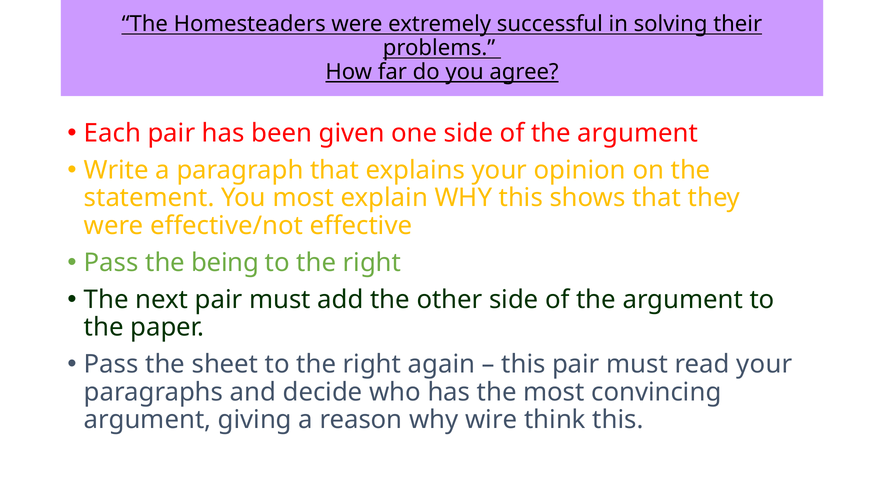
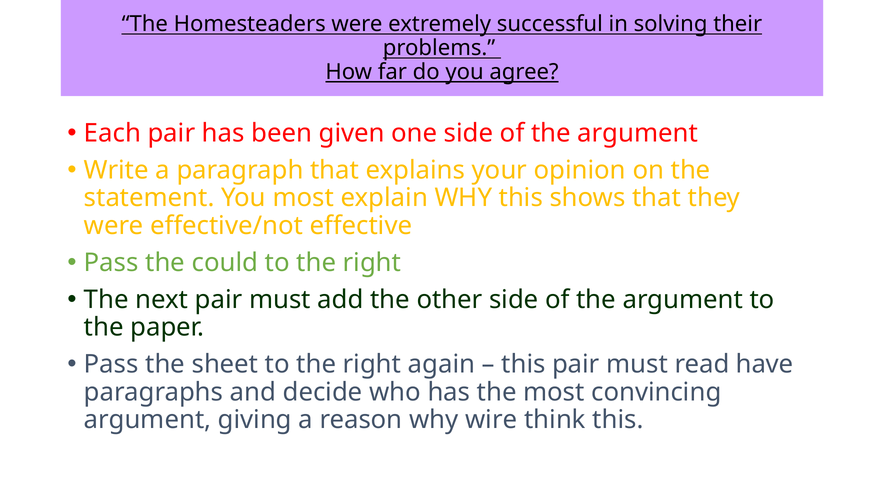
being: being -> could
read your: your -> have
